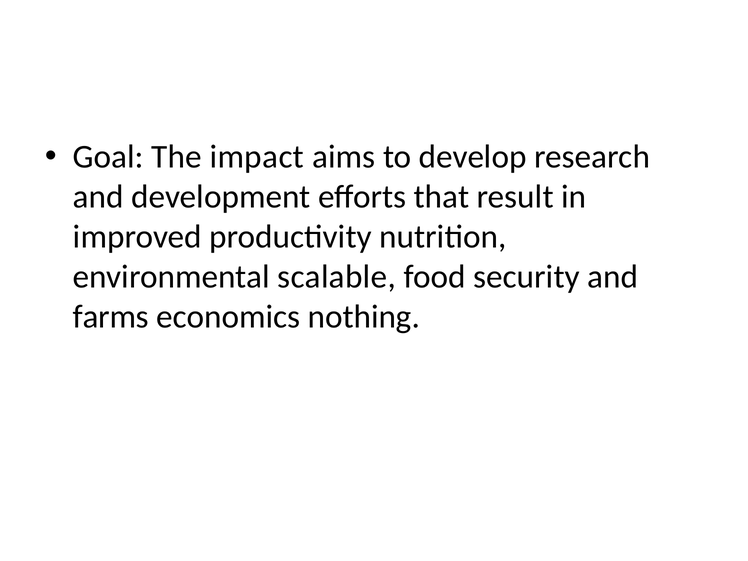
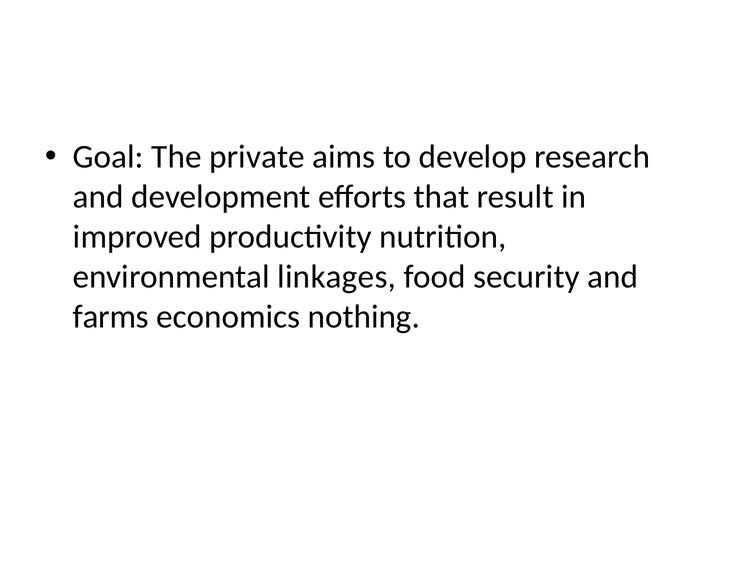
impact: impact -> private
scalable: scalable -> linkages
